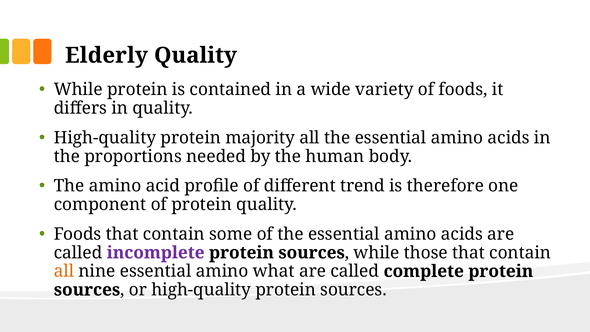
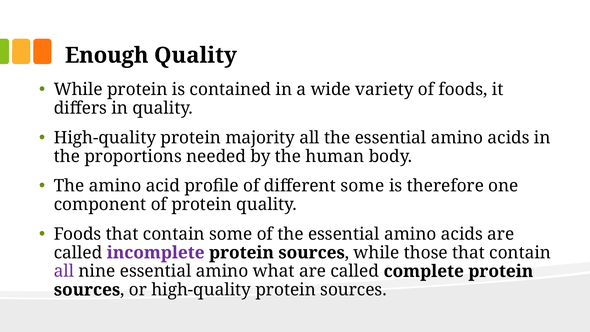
Elderly: Elderly -> Enough
different trend: trend -> some
all at (64, 271) colour: orange -> purple
